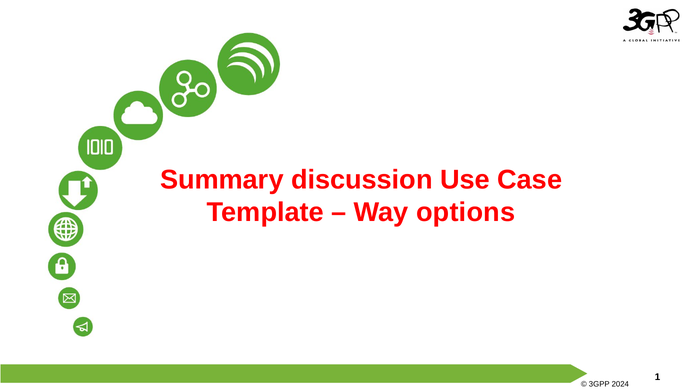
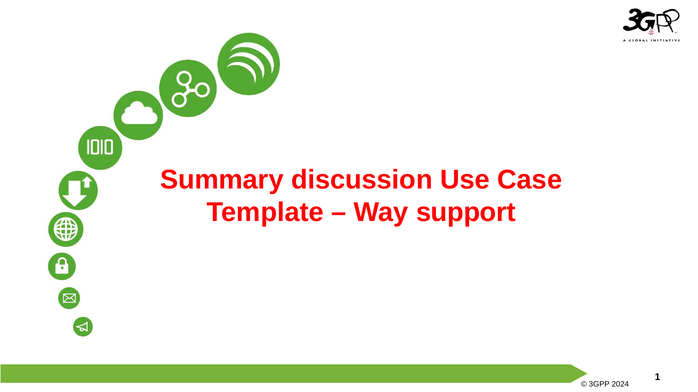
options: options -> support
